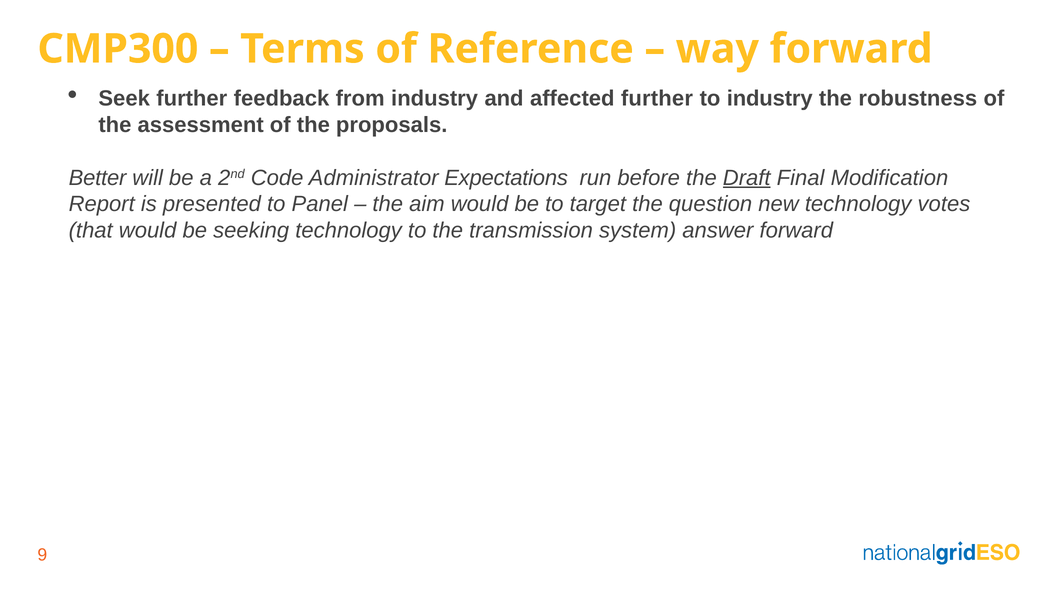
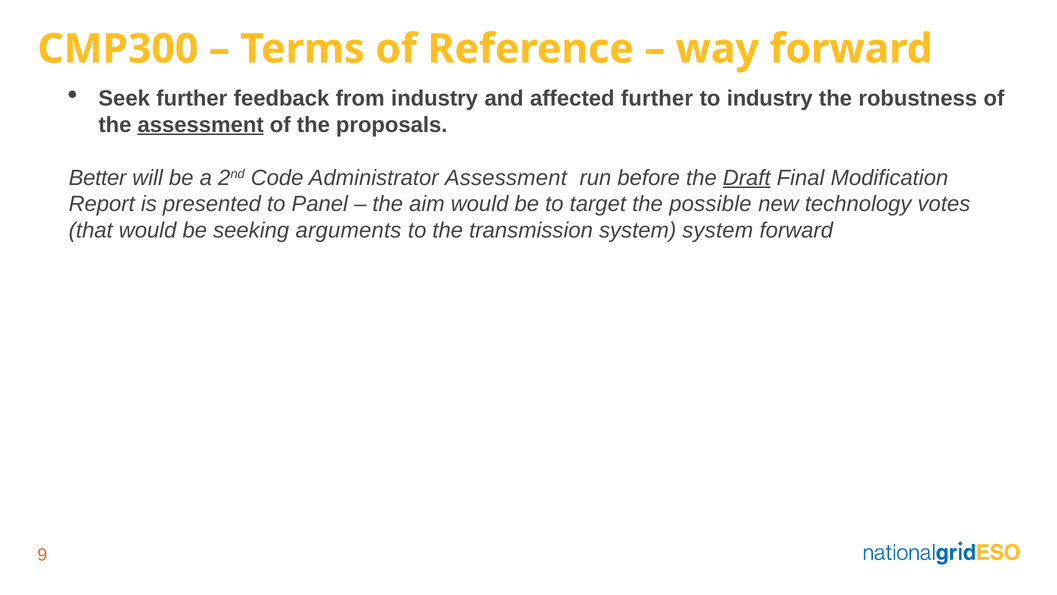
assessment at (201, 125) underline: none -> present
Administrator Expectations: Expectations -> Assessment
question: question -> possible
seeking technology: technology -> arguments
system answer: answer -> system
